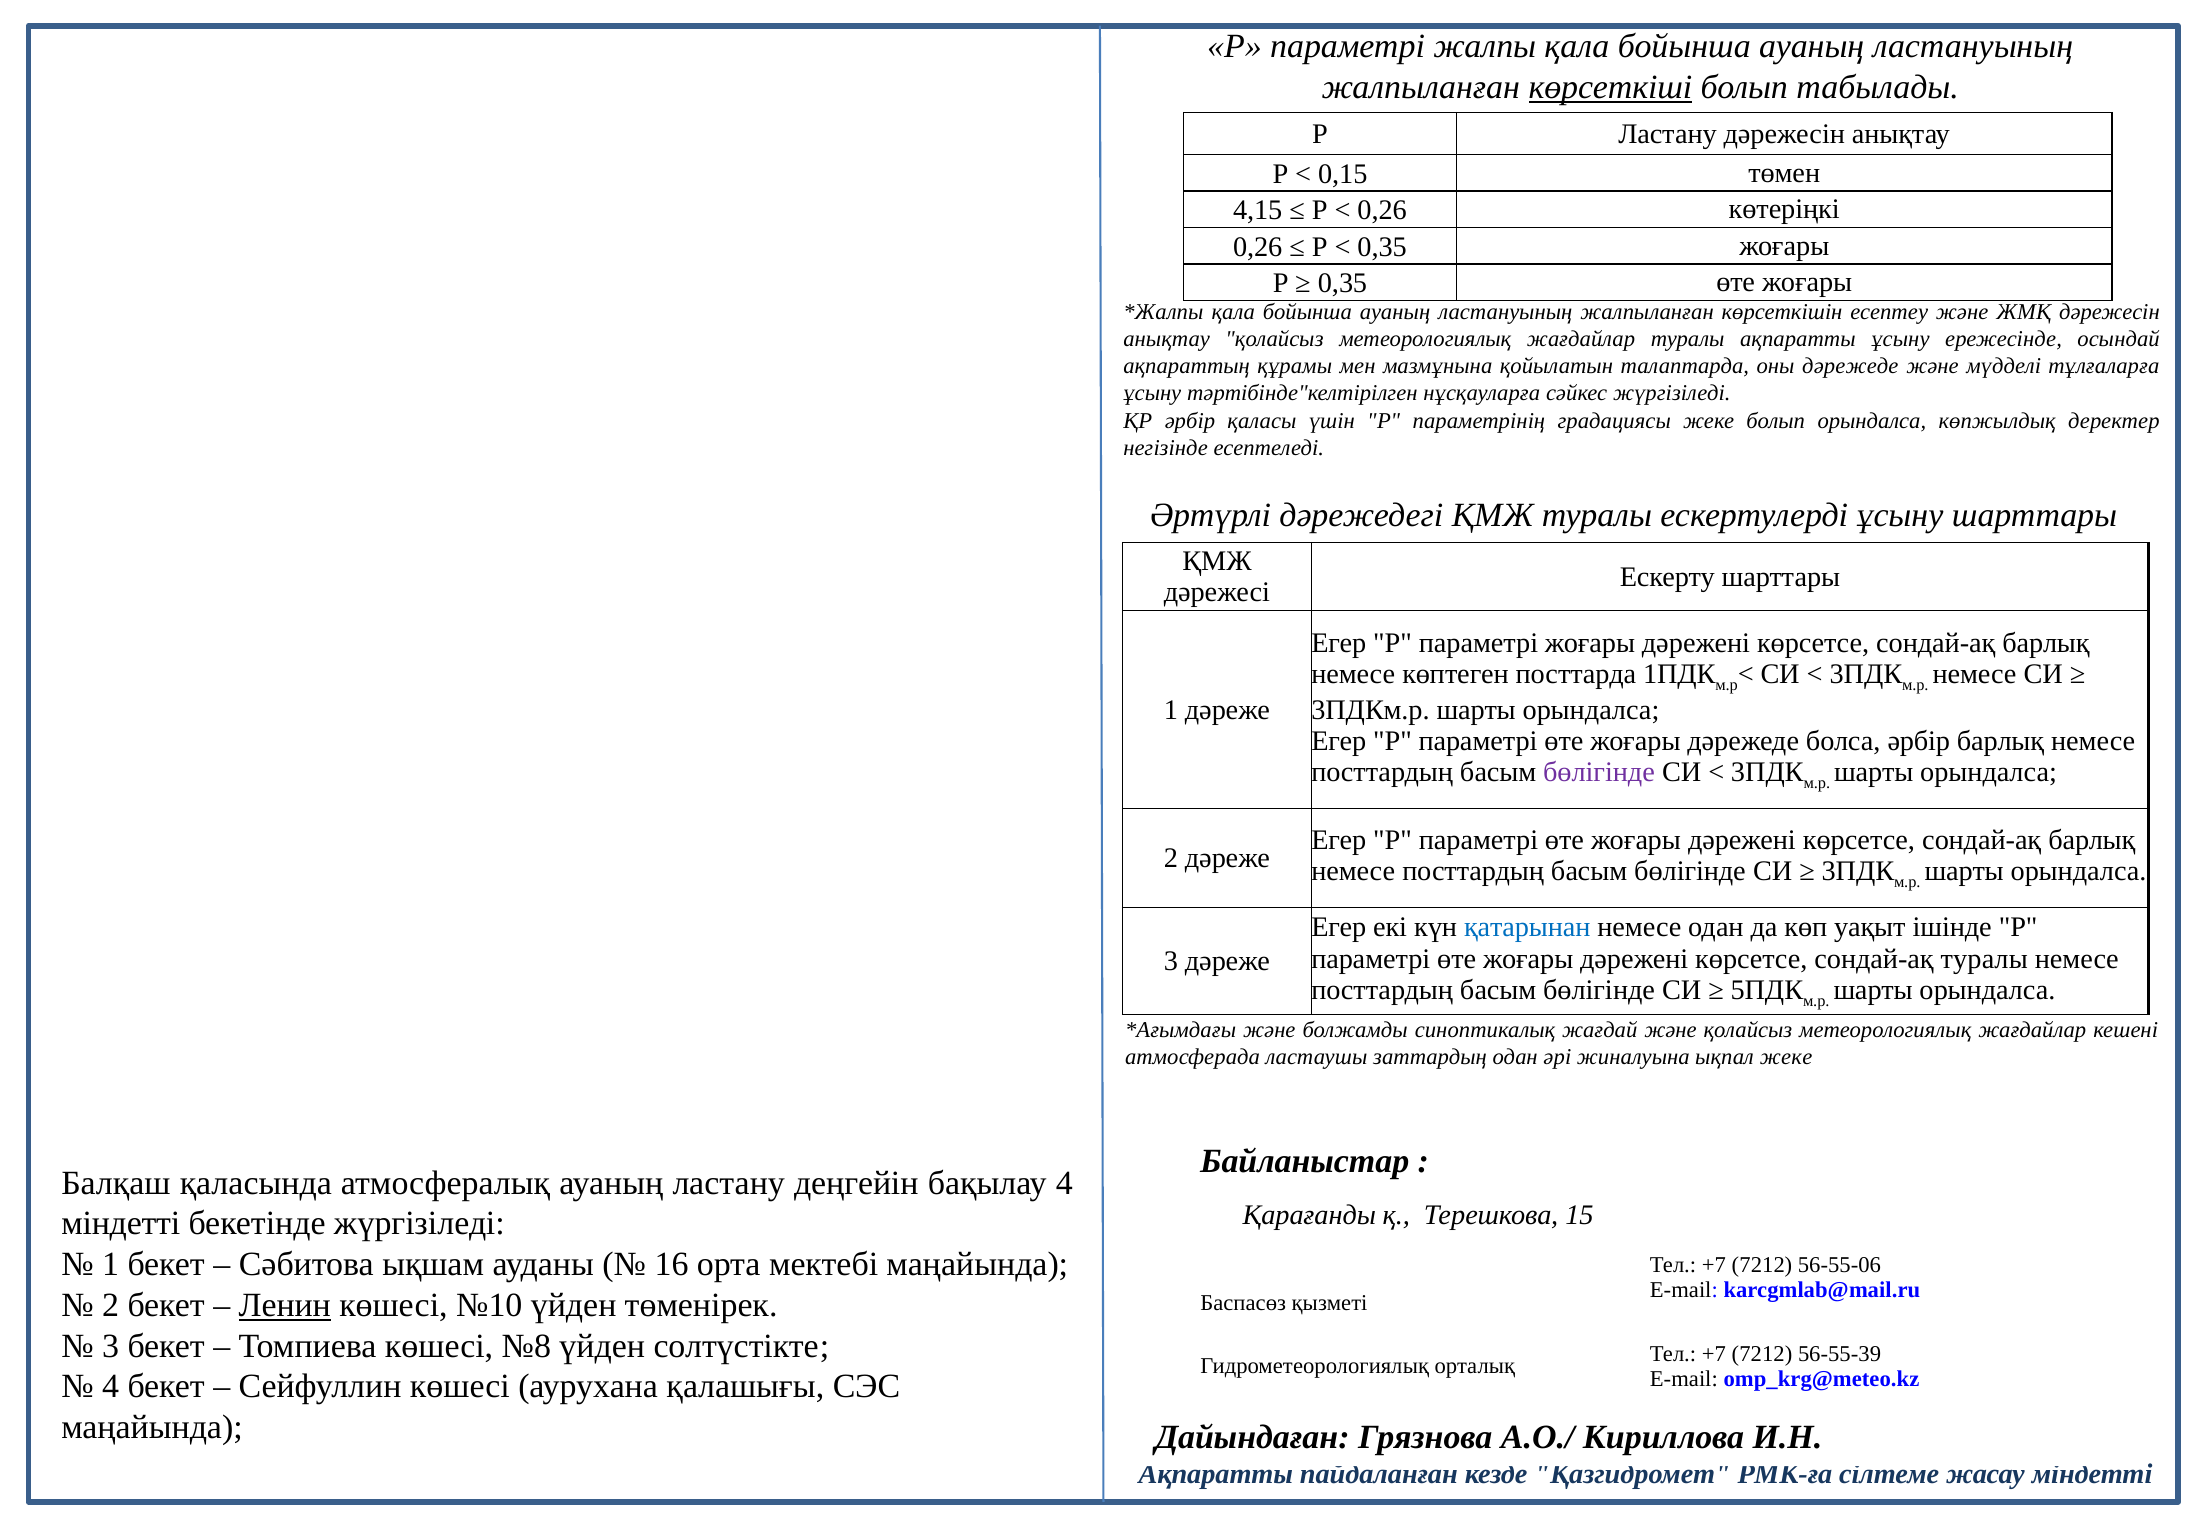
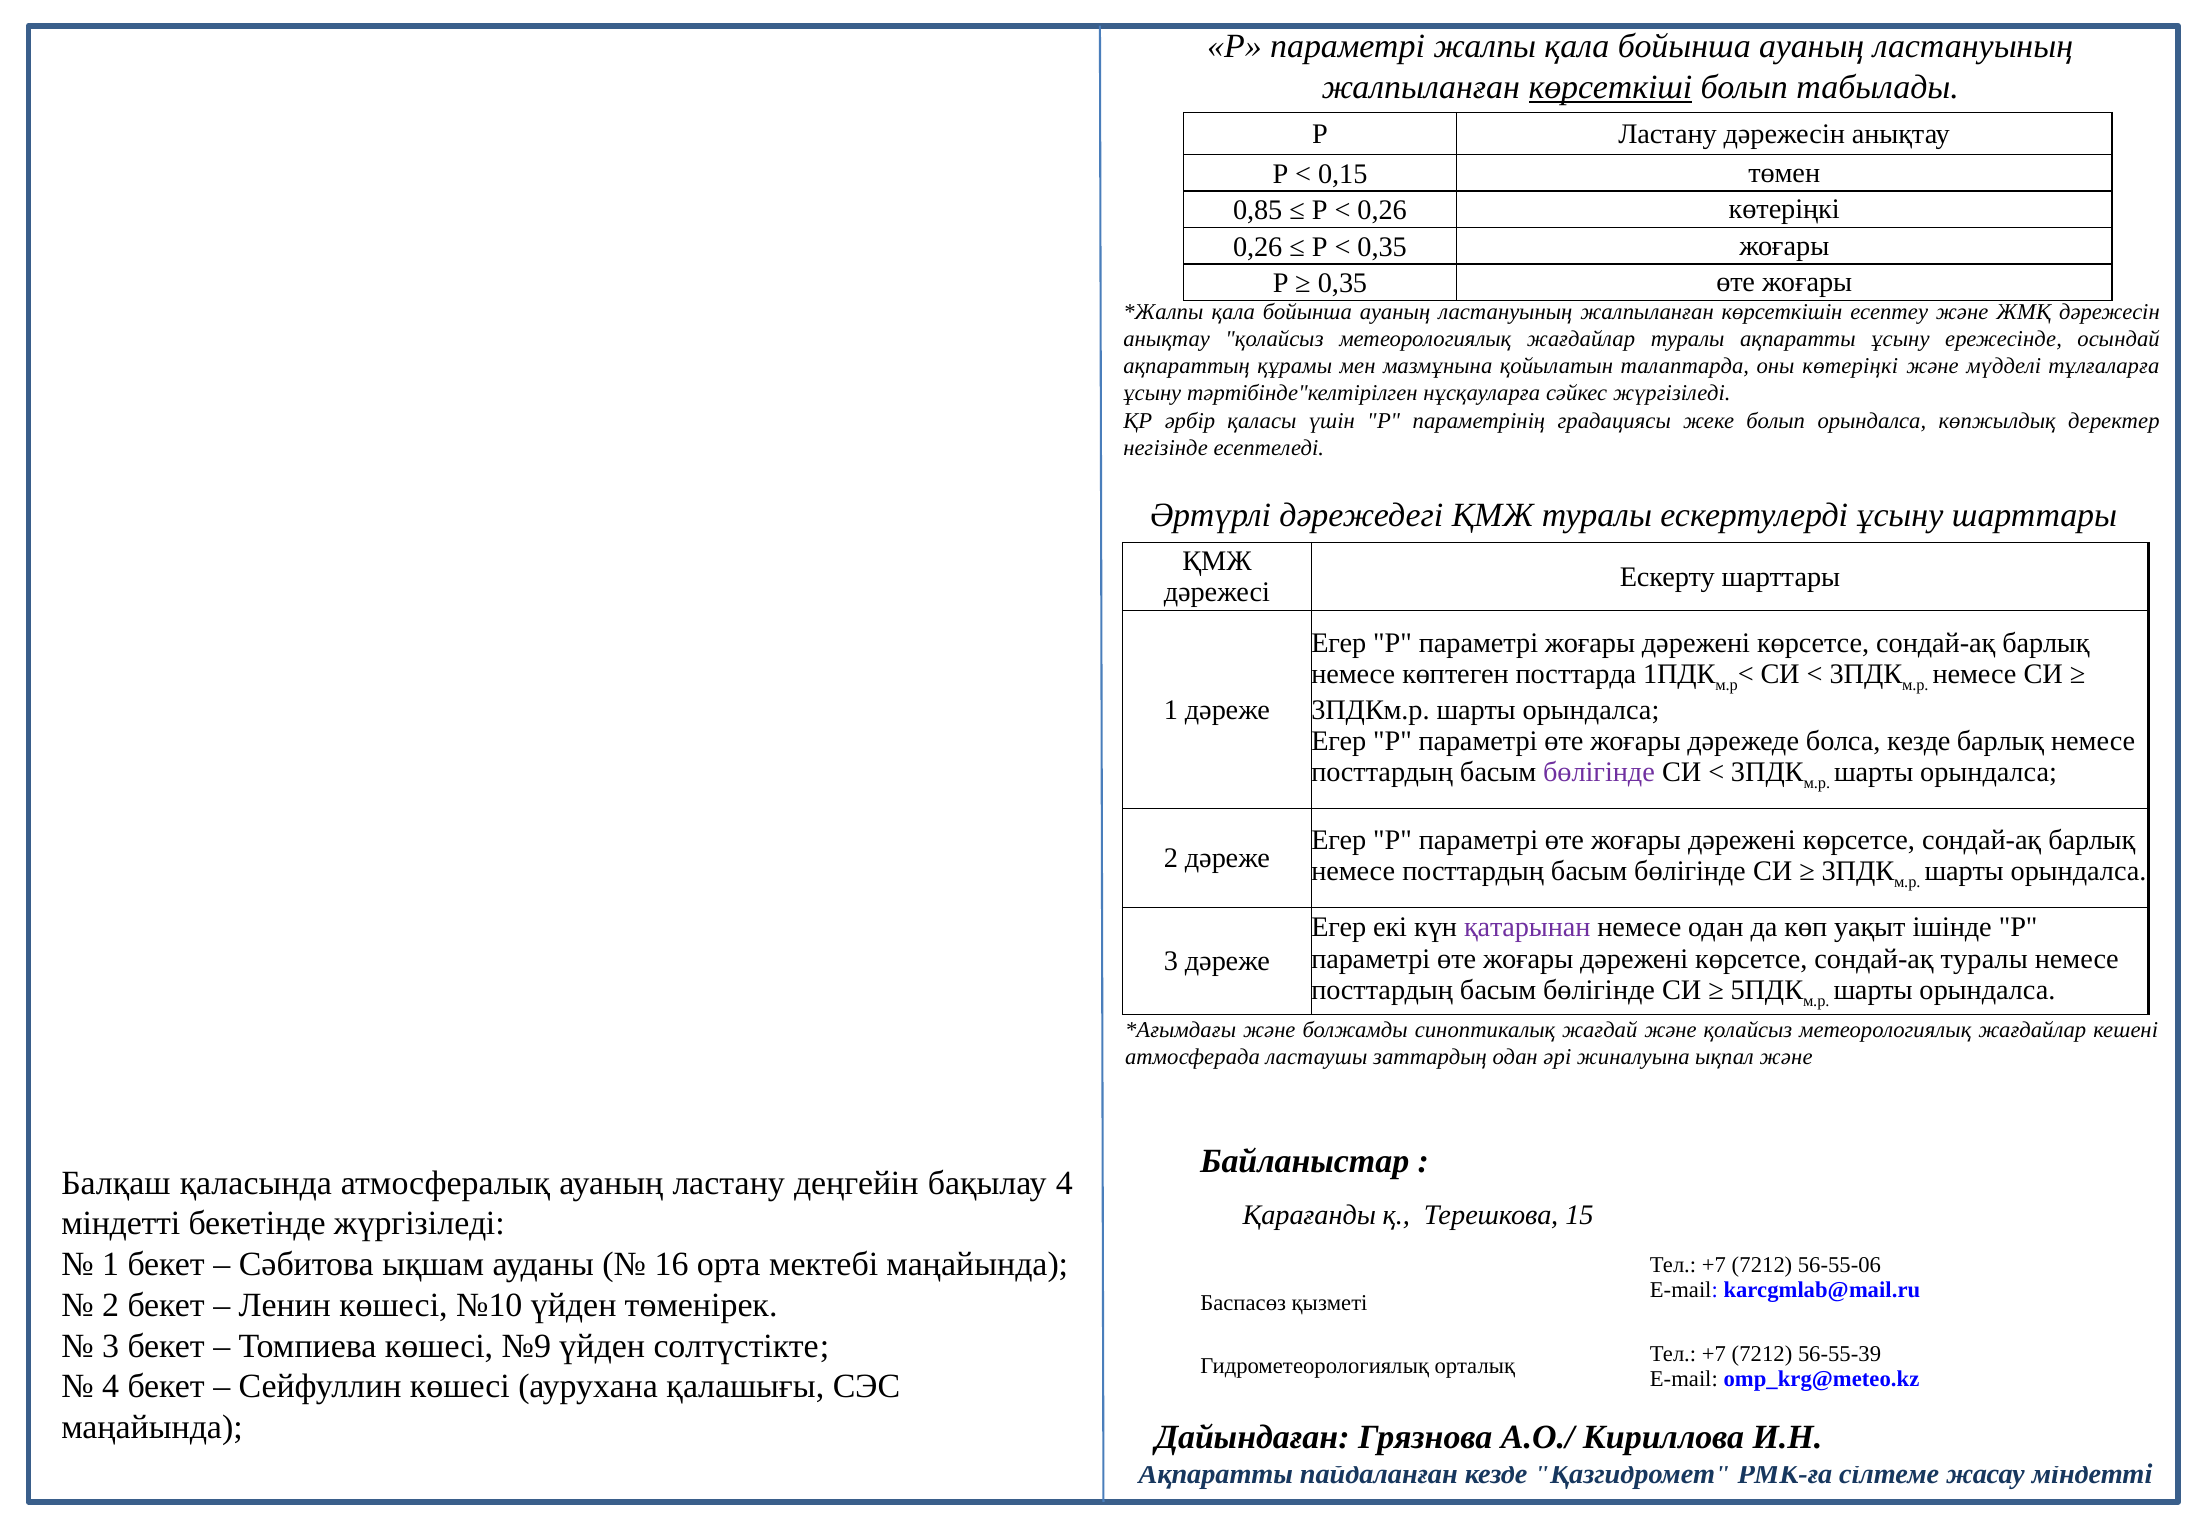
4,15: 4,15 -> 0,85
оны дәрежеде: дәрежеде -> көтеріңкі
болса әрбір: әрбір -> кезде
қатарынан colour: blue -> purple
ықпал жеке: жеке -> және
Ленин underline: present -> none
№8: №8 -> №9
